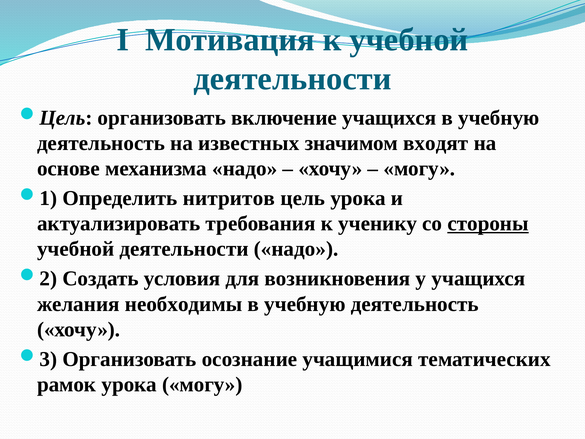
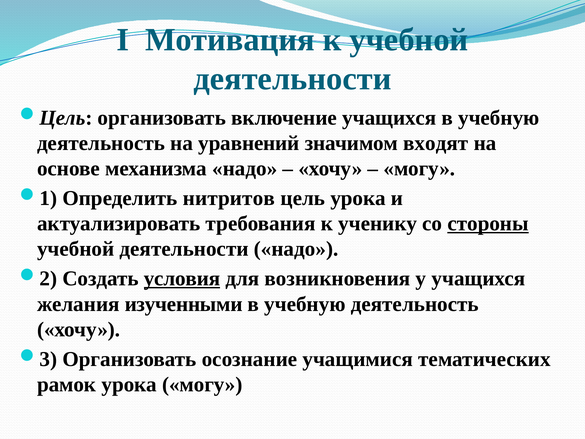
известных: известных -> уравнений
условия underline: none -> present
необходимы: необходимы -> изученными
